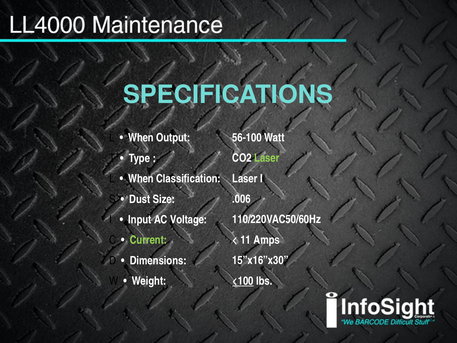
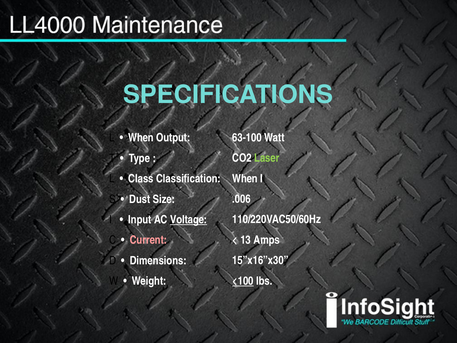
56-100: 56-100 -> 63-100
When at (141, 179): When -> Class
Classification Laser: Laser -> When
Voltage underline: none -> present
Current colour: light green -> pink
11: 11 -> 13
